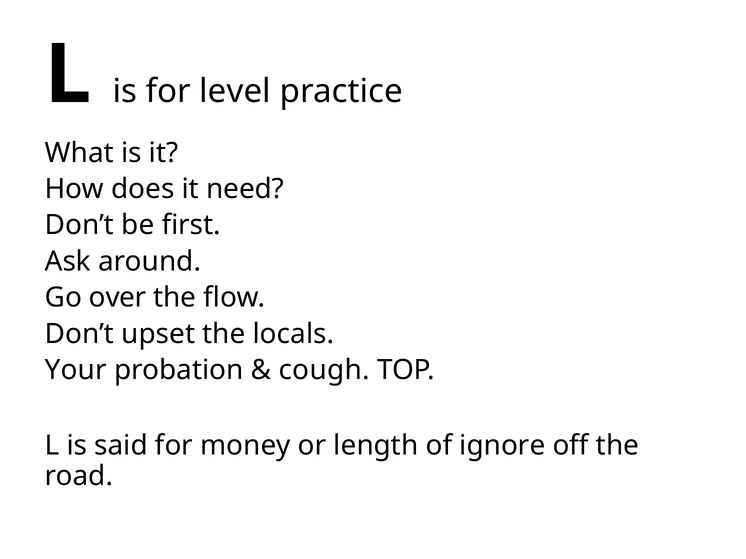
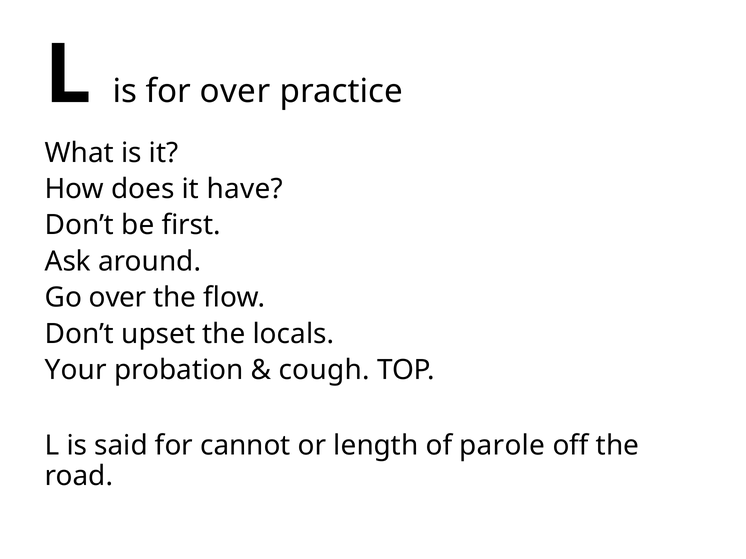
for level: level -> over
need: need -> have
money: money -> cannot
ignore: ignore -> parole
